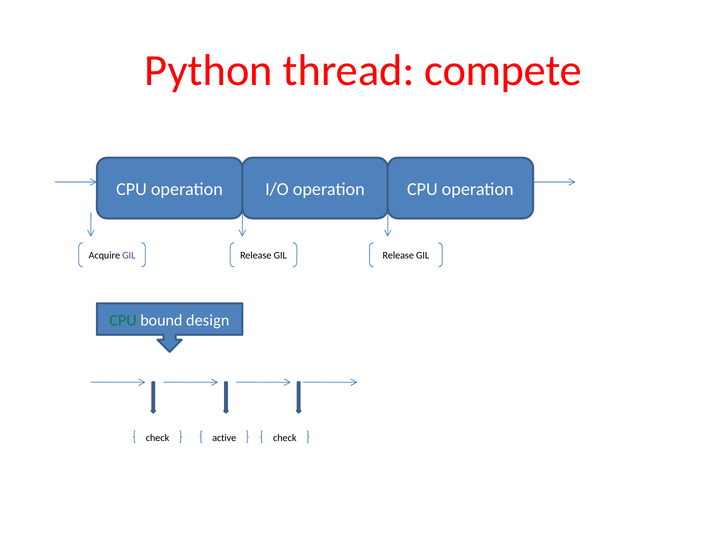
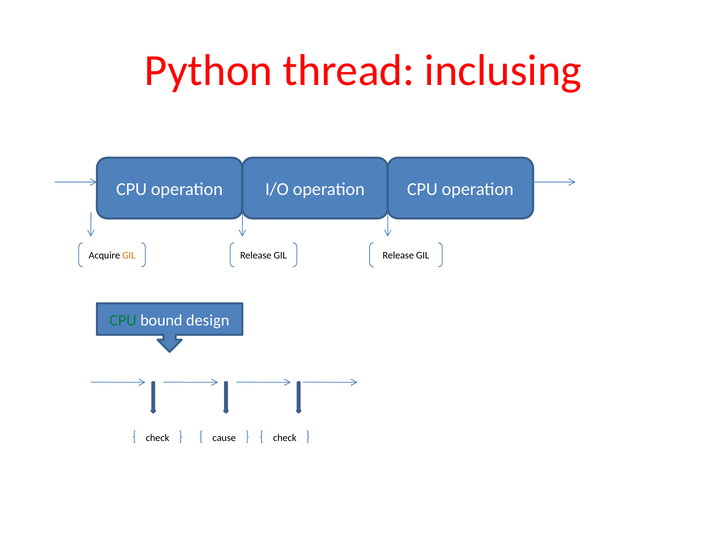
compete: compete -> inclusing
GIL at (129, 255) colour: purple -> orange
active: active -> cause
